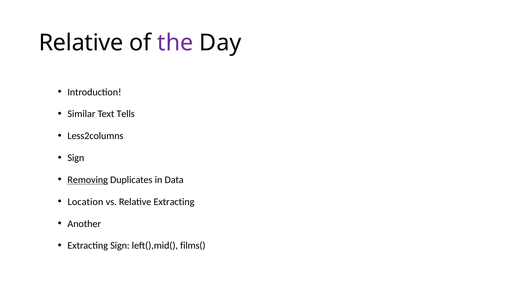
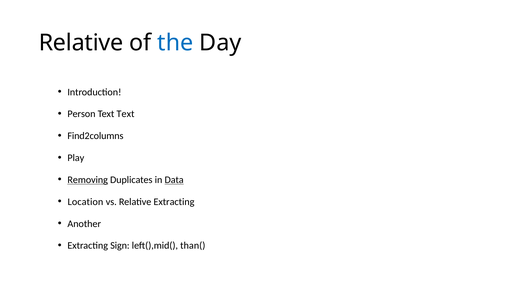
the colour: purple -> blue
Similar: Similar -> Person
Text Tells: Tells -> Text
Less2columns: Less2columns -> Find2columns
Sign at (76, 158): Sign -> Play
Data underline: none -> present
films(: films( -> than(
